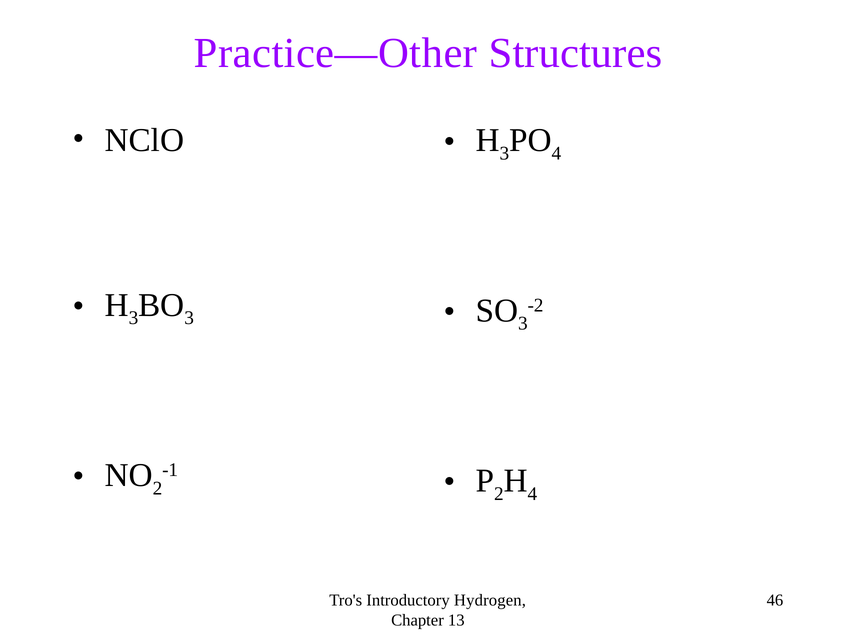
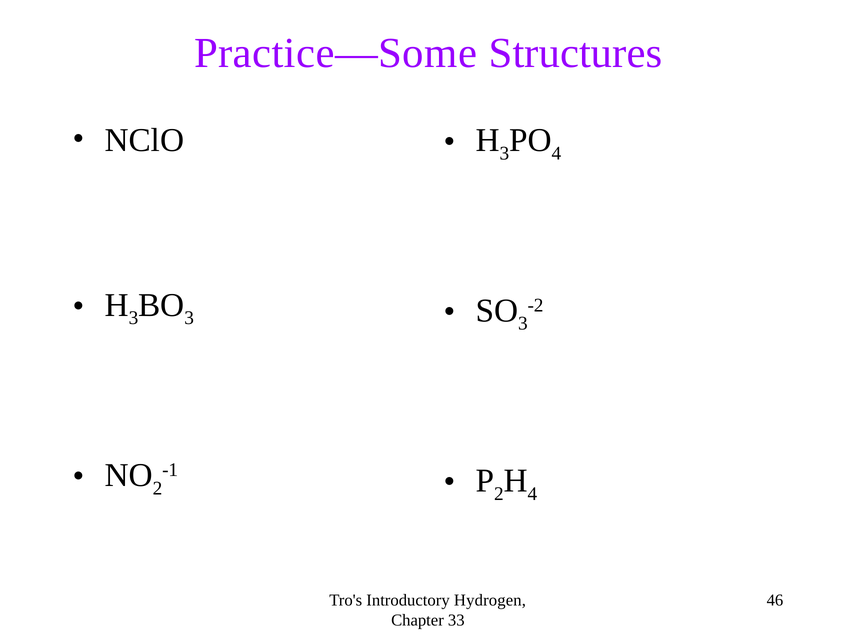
Practice—Other: Practice—Other -> Practice—Some
13: 13 -> 33
